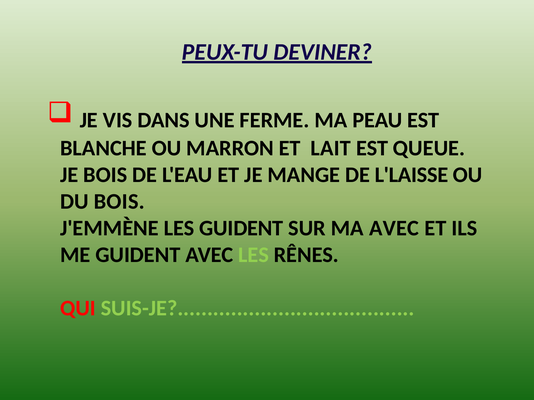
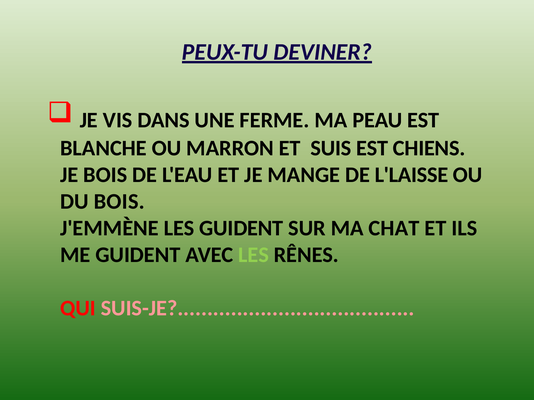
LAIT: LAIT -> SUIS
QUEUE: QUEUE -> CHIENS
MA AVEC: AVEC -> CHAT
SUIS-JE colour: light green -> pink
